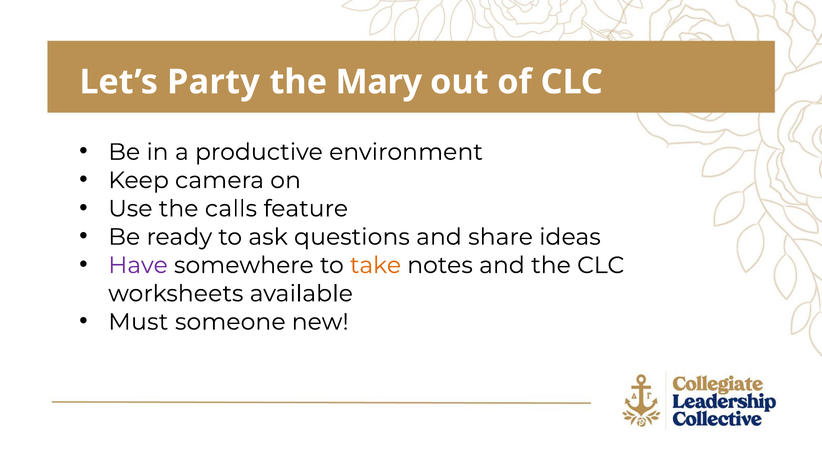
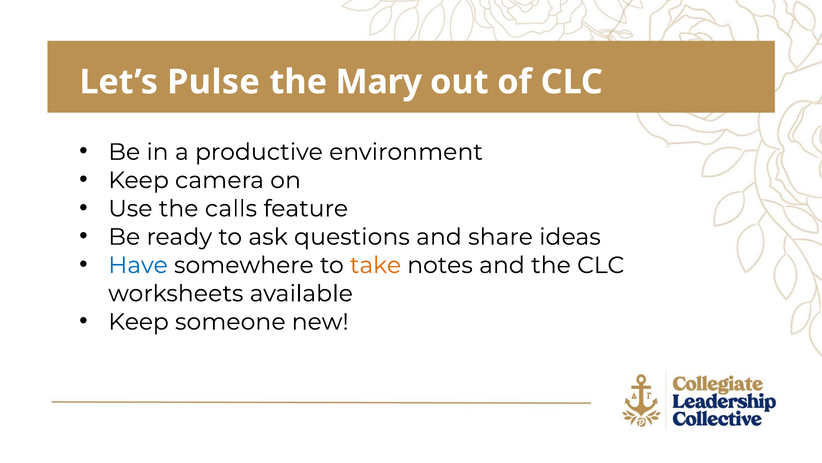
Party: Party -> Pulse
Have colour: purple -> blue
Must at (138, 321): Must -> Keep
